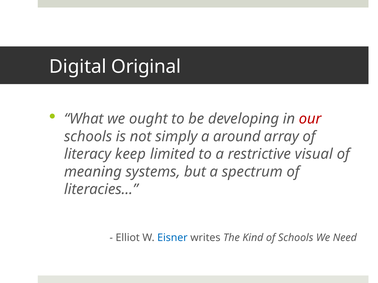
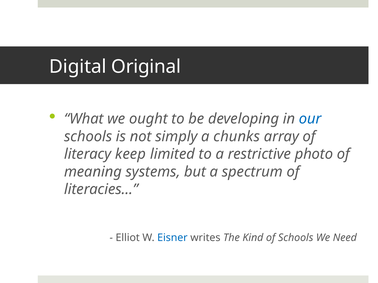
our colour: red -> blue
around: around -> chunks
visual: visual -> photo
